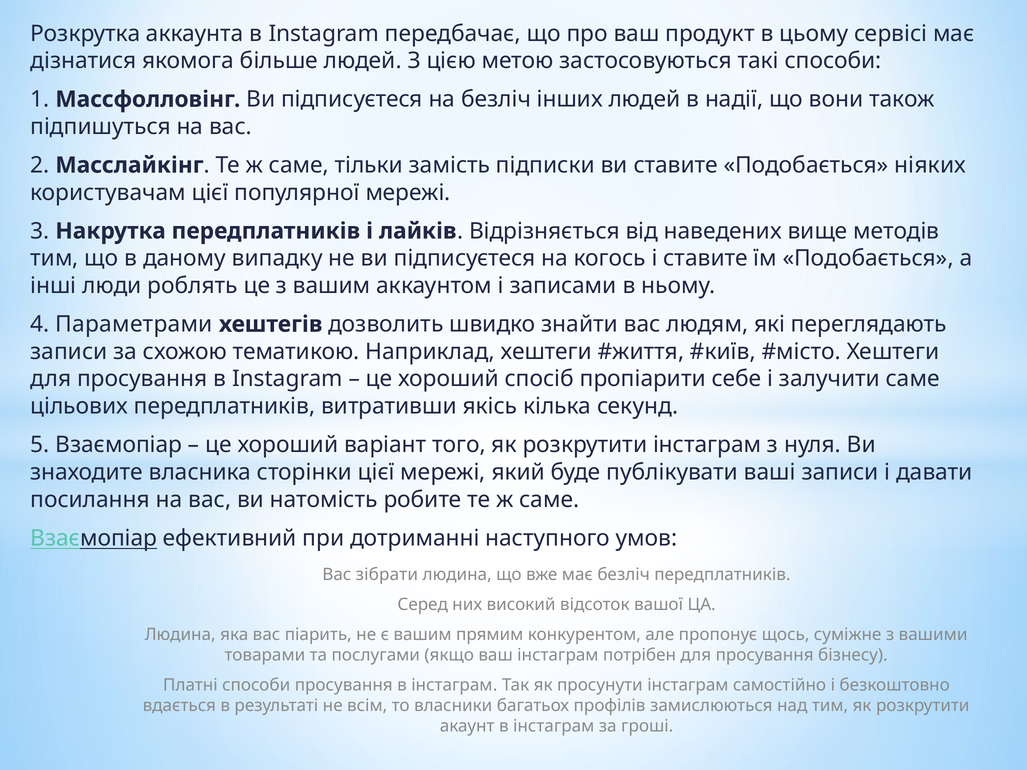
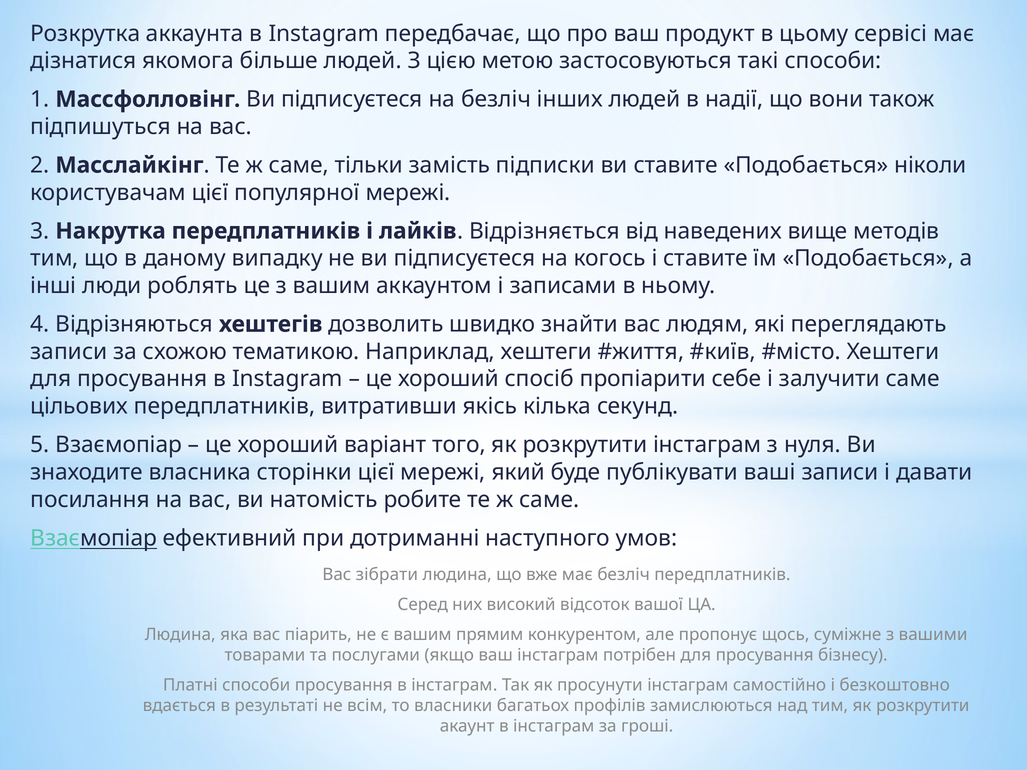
ніяких: ніяких -> ніколи
Параметрами: Параметрами -> Відрізняються
